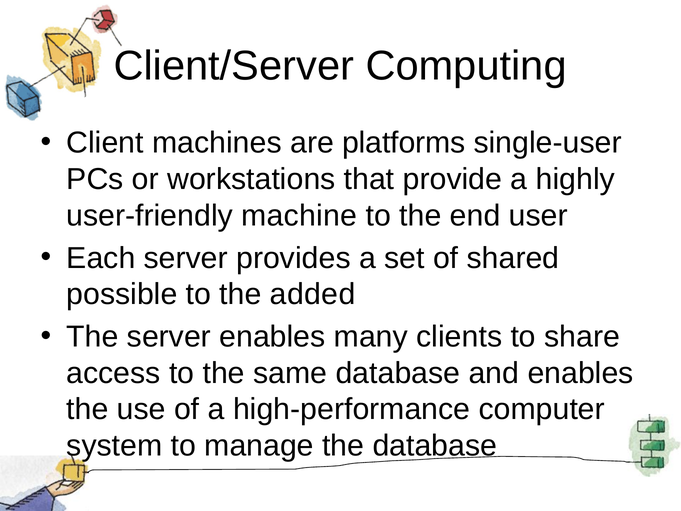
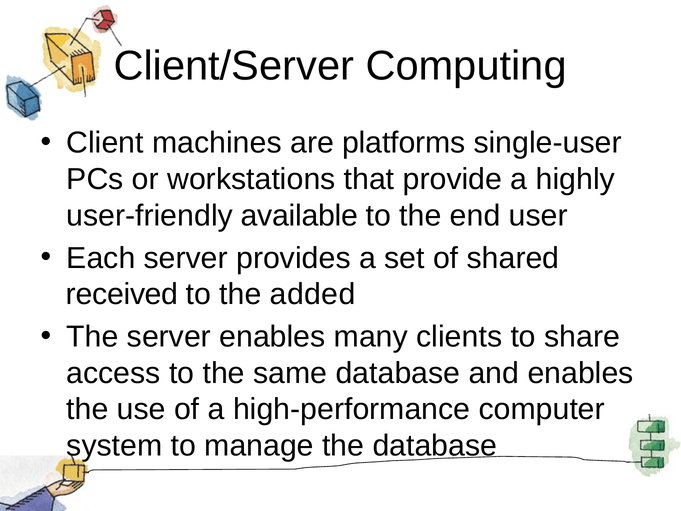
machine: machine -> available
possible: possible -> received
